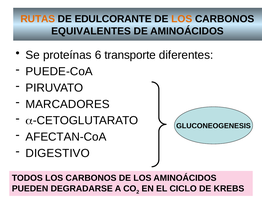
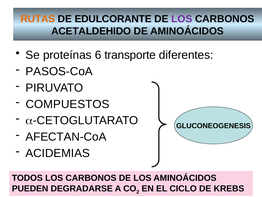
LOS at (182, 19) colour: orange -> purple
EQUIVALENTES: EQUIVALENTES -> ACETALDEHIDO
PUEDE-CoA: PUEDE-CoA -> PASOS-CoA
MARCADORES: MARCADORES -> COMPUESTOS
DIGESTIVO: DIGESTIVO -> ACIDEMIAS
